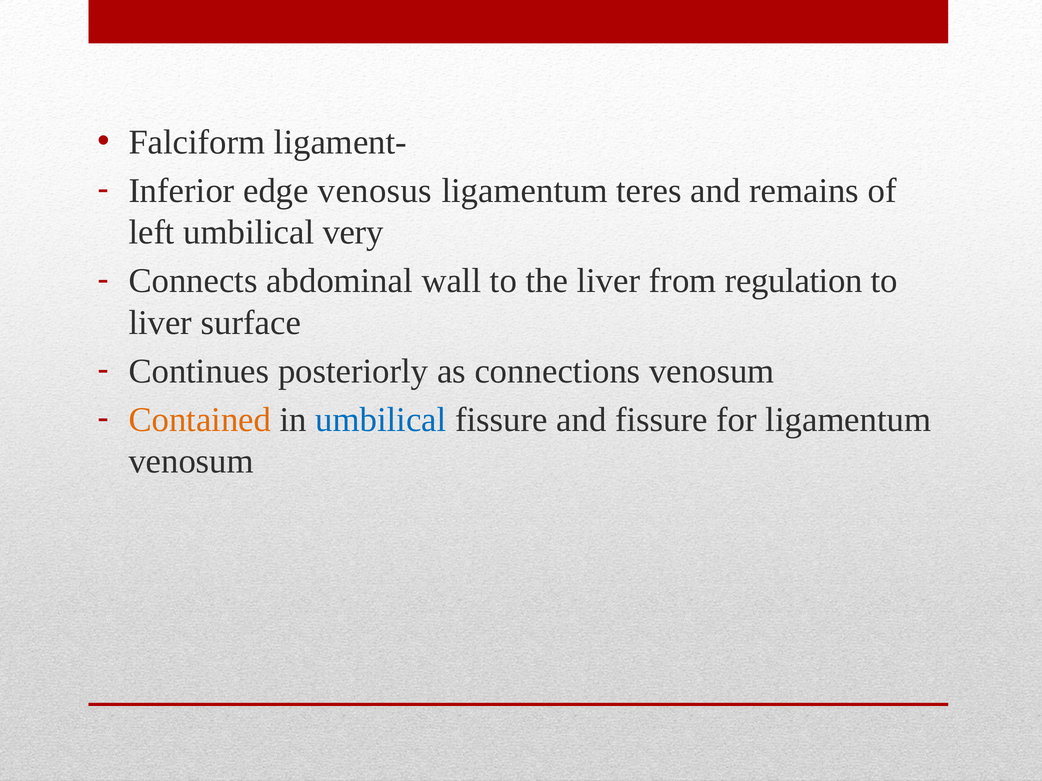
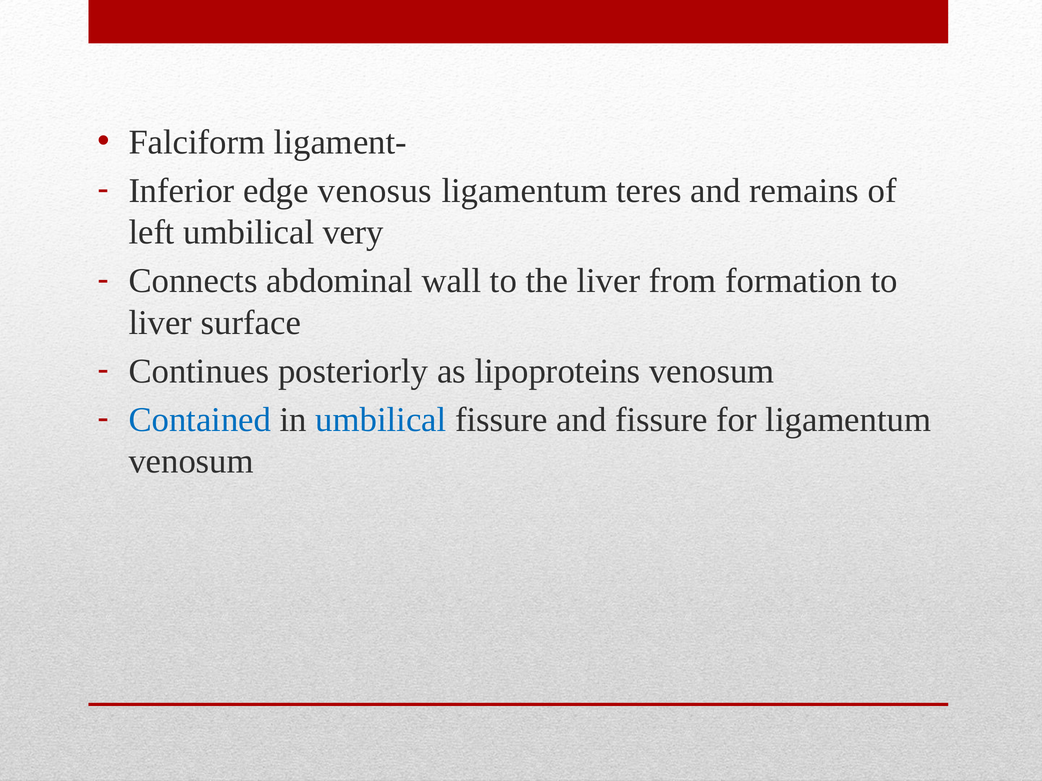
regulation: regulation -> formation
connections: connections -> lipoproteins
Contained colour: orange -> blue
